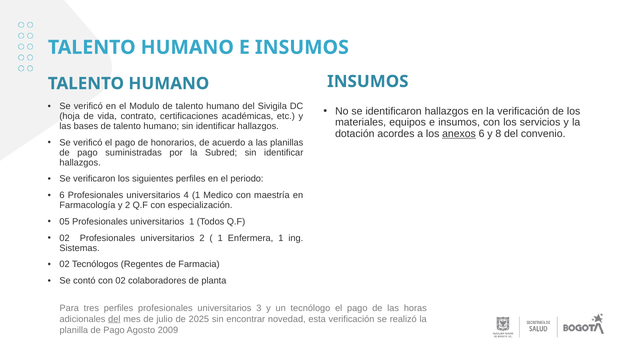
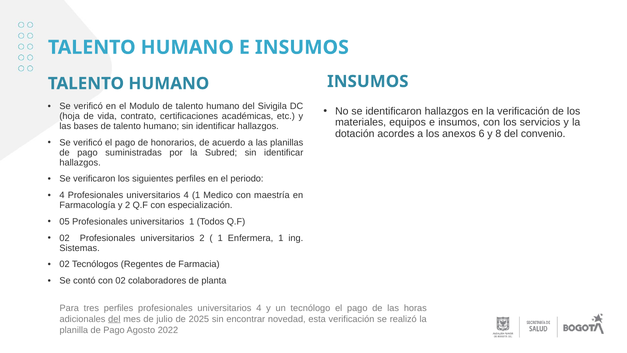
anexos underline: present -> none
6 at (62, 195): 6 -> 4
perfiles profesionales universitarios 3: 3 -> 4
2009: 2009 -> 2022
